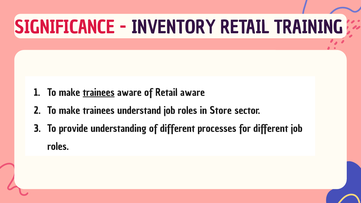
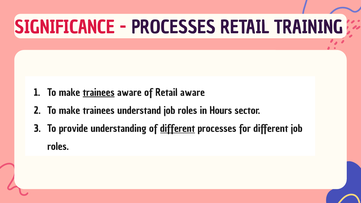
INVENTORY at (174, 27): INVENTORY -> PROCESSES
Store: Store -> Hours
different at (178, 129) underline: none -> present
